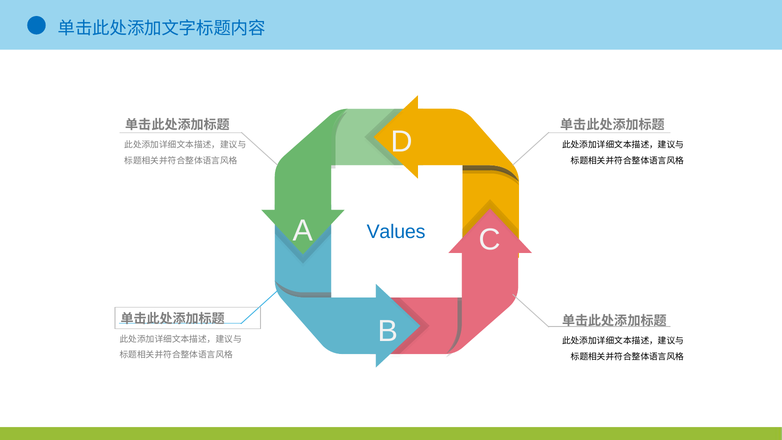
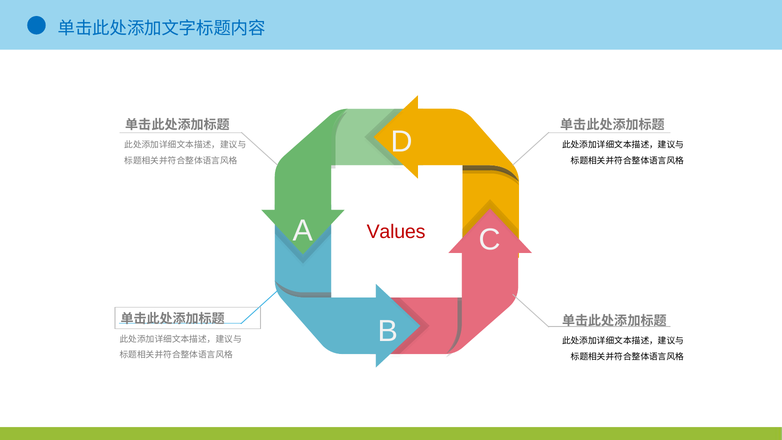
Values colour: blue -> red
